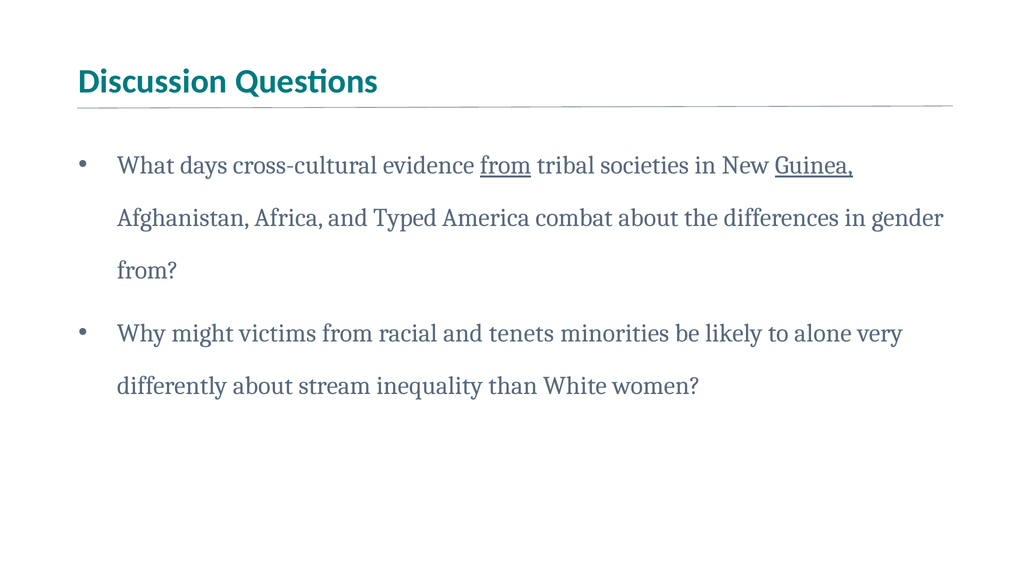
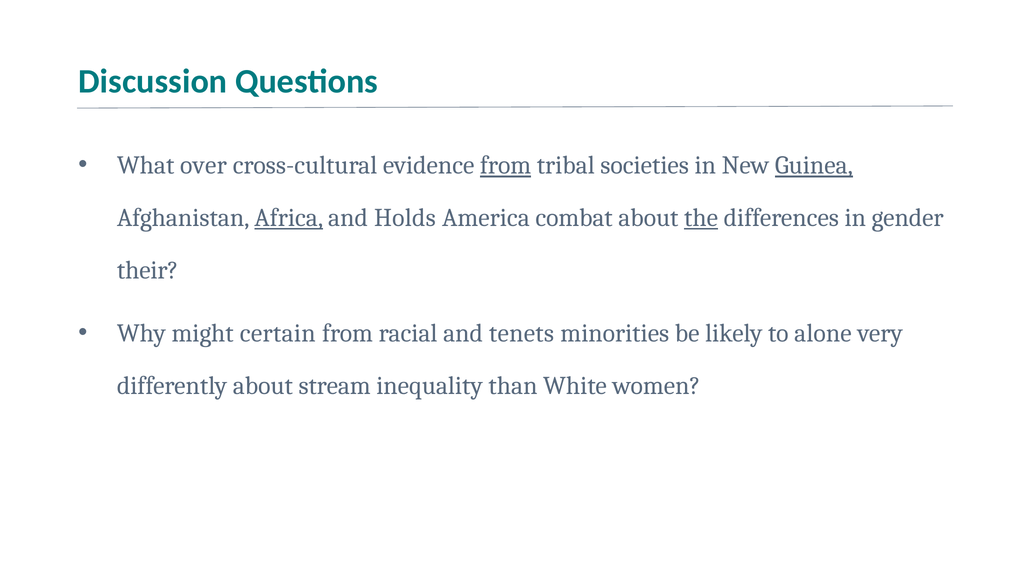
days: days -> over
Africa underline: none -> present
Typed: Typed -> Holds
the underline: none -> present
from at (148, 270): from -> their
victims: victims -> certain
